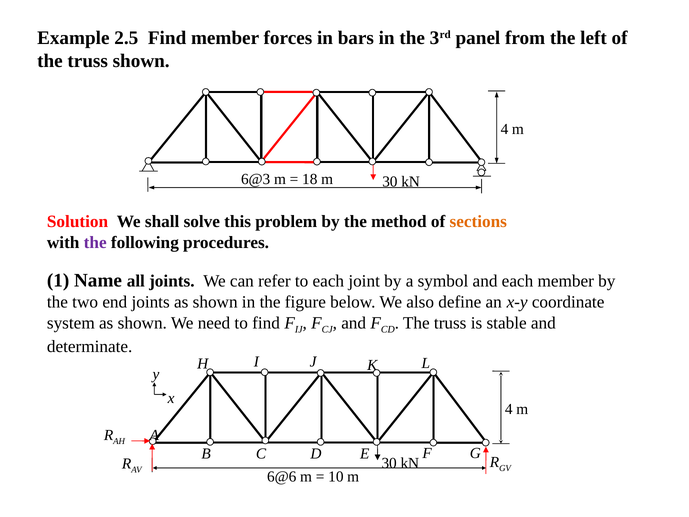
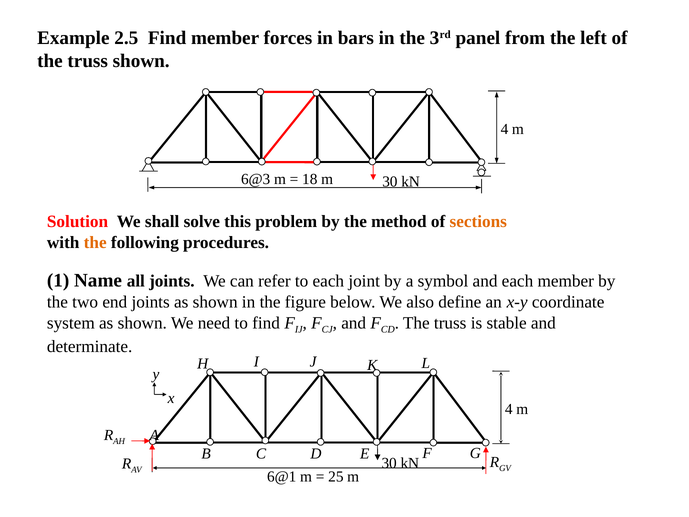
the at (95, 242) colour: purple -> orange
6@6: 6@6 -> 6@1
10: 10 -> 25
